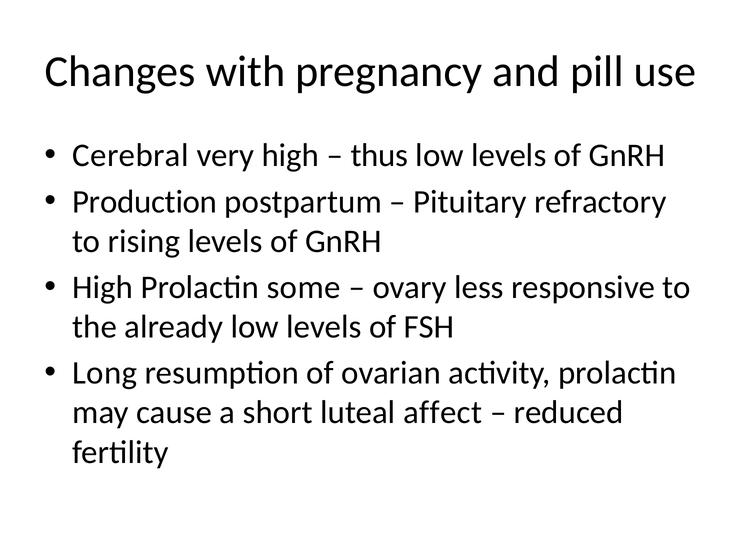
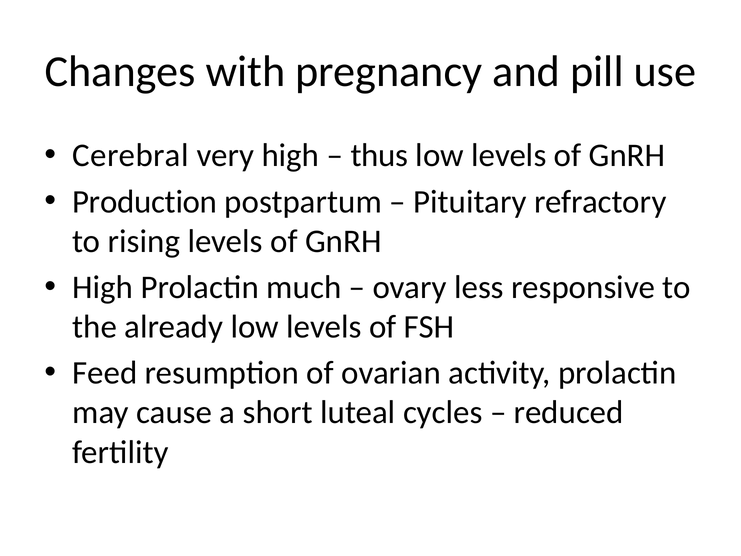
some: some -> much
Long: Long -> Feed
affect: affect -> cycles
